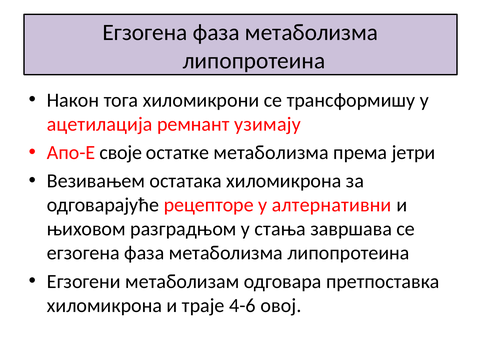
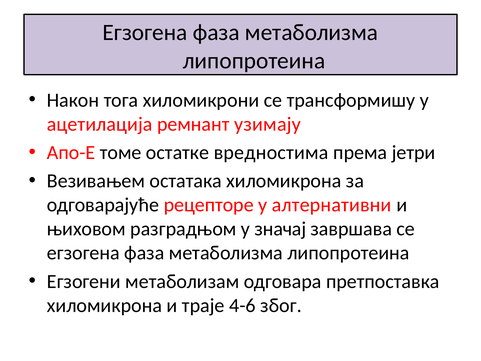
своје: своје -> томе
остатке метаболизма: метаболизма -> вредностима
стања: стања -> значај
овој: овој -> због
